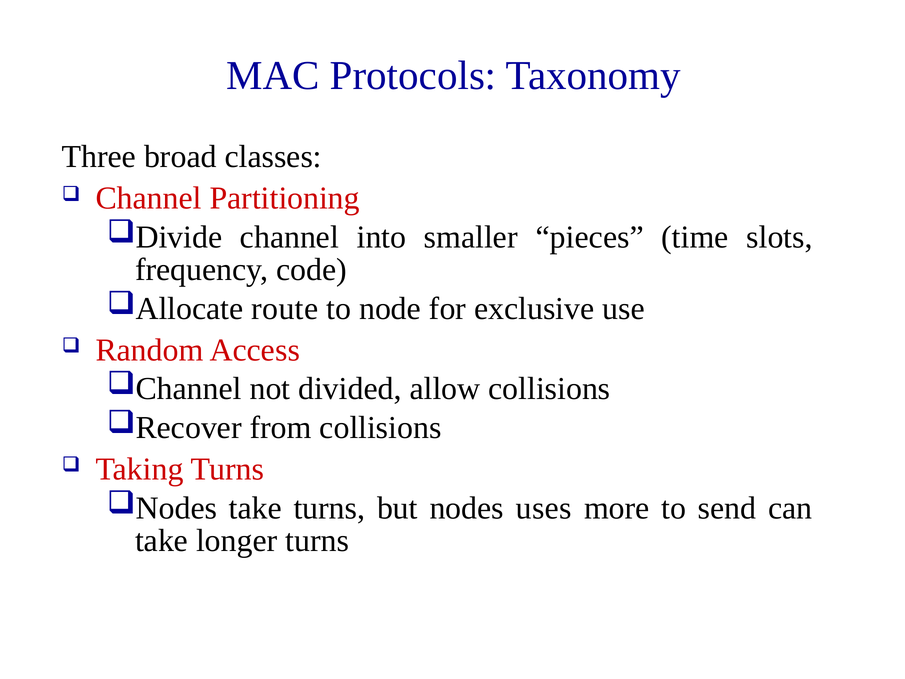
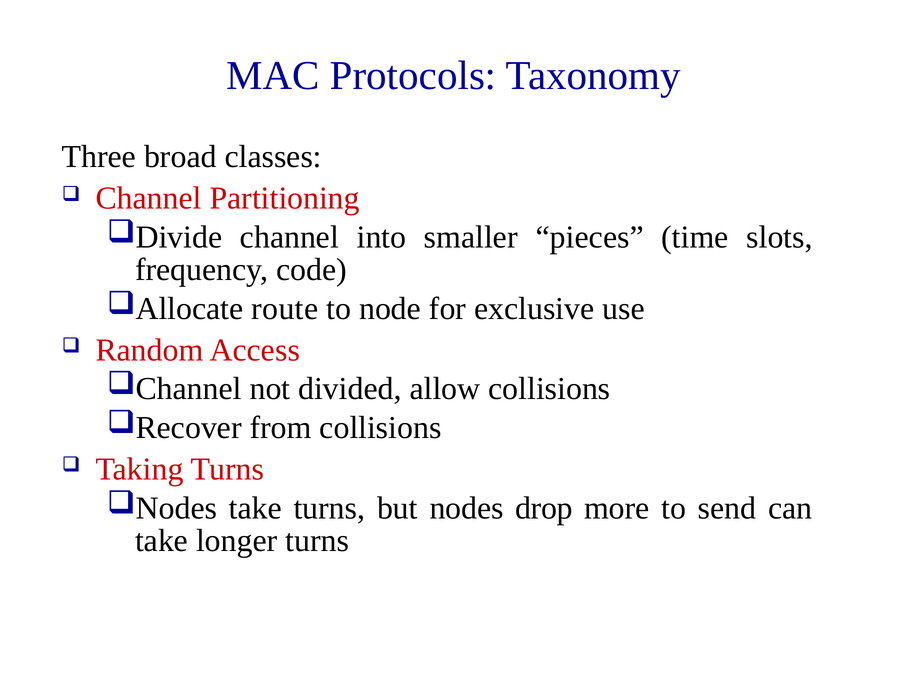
uses: uses -> drop
